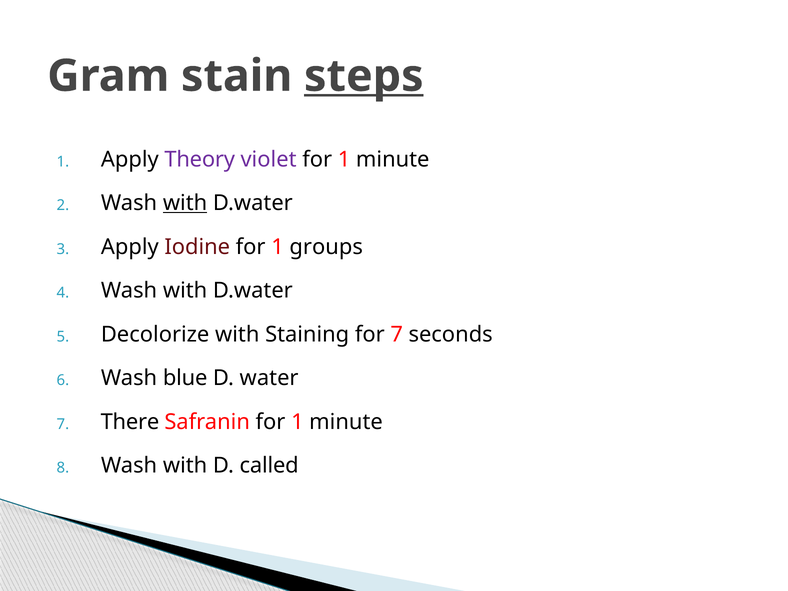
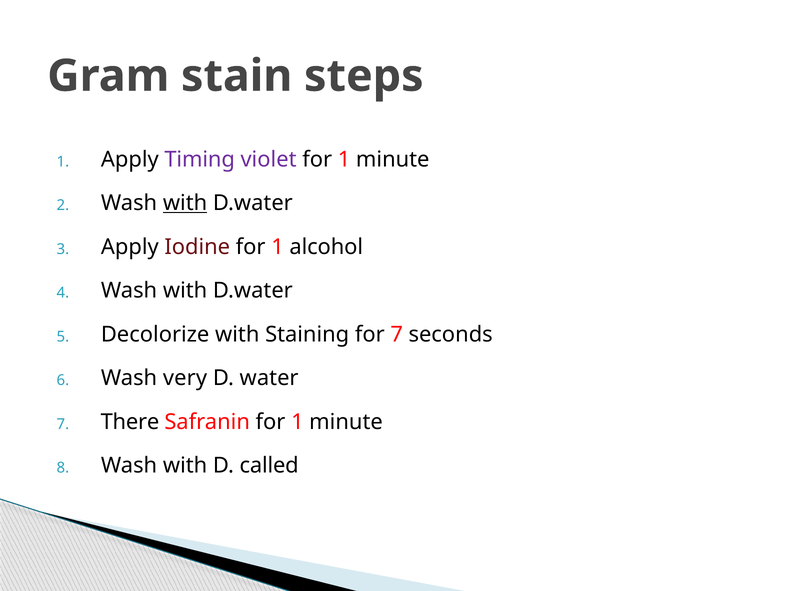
steps underline: present -> none
Theory: Theory -> Timing
groups: groups -> alcohol
blue: blue -> very
